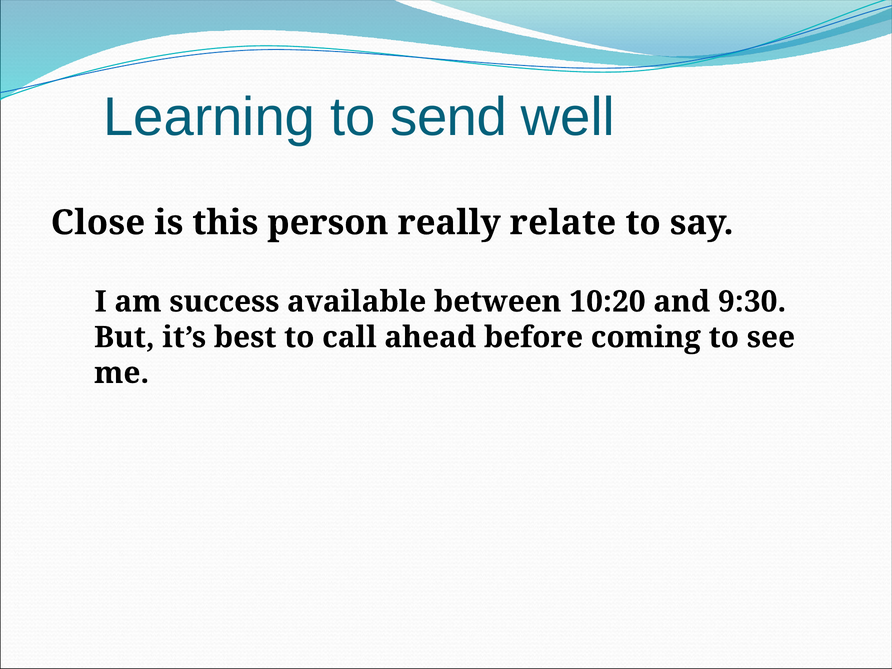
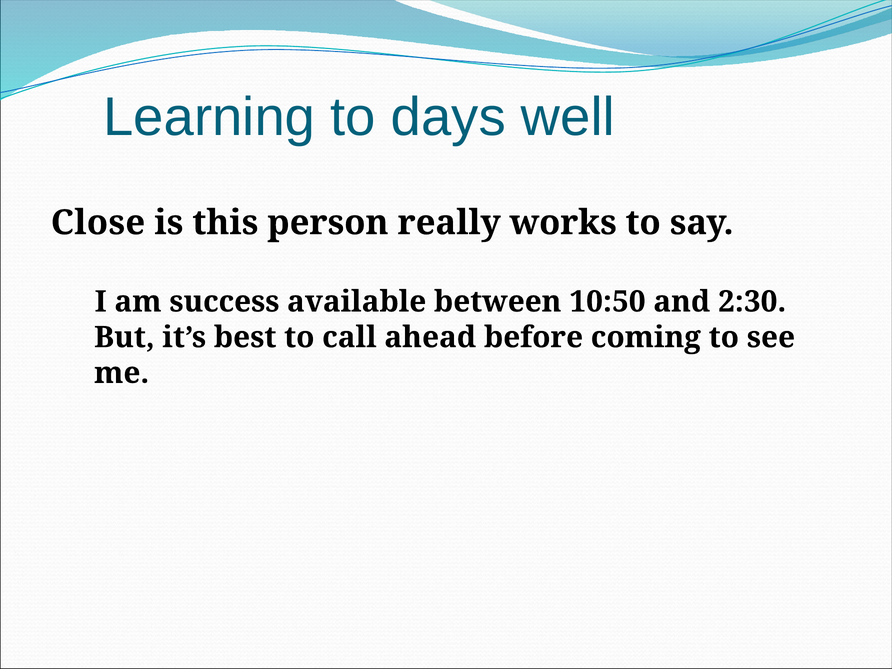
send: send -> days
relate: relate -> works
10:20: 10:20 -> 10:50
9:30: 9:30 -> 2:30
